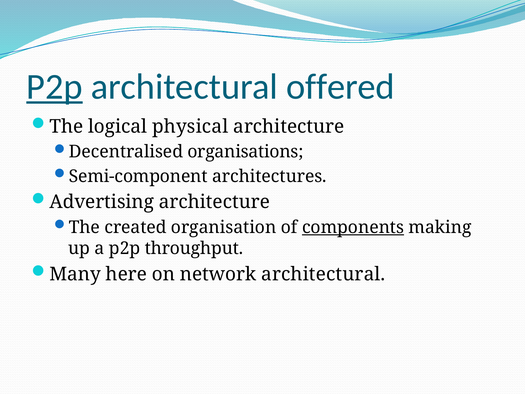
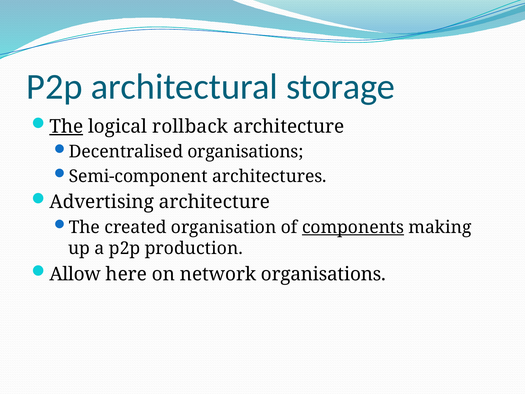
P2p at (54, 87) underline: present -> none
offered: offered -> storage
The at (66, 126) underline: none -> present
physical: physical -> rollback
throughput: throughput -> production
Many: Many -> Allow
network architectural: architectural -> organisations
